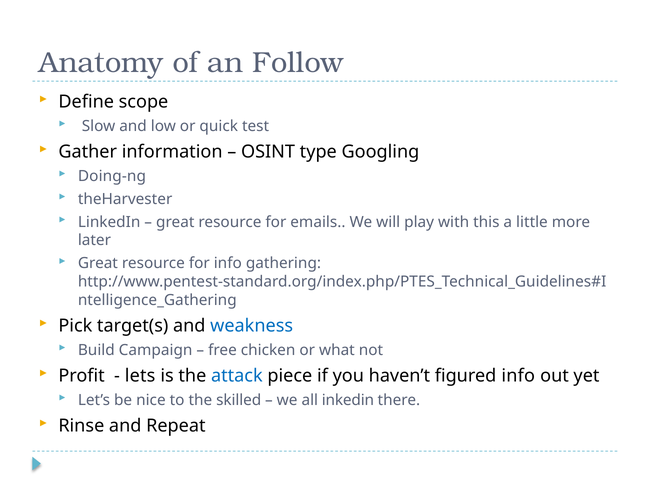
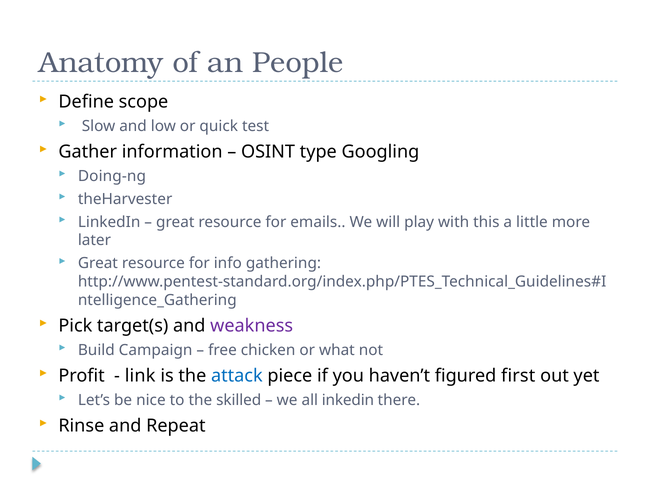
Follow: Follow -> People
weakness colour: blue -> purple
lets: lets -> link
figured info: info -> first
